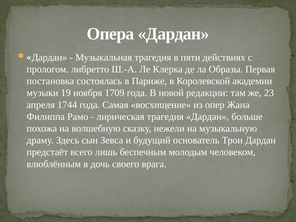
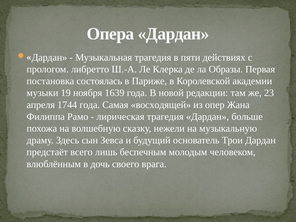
1709: 1709 -> 1639
восхищение: восхищение -> восходящей
